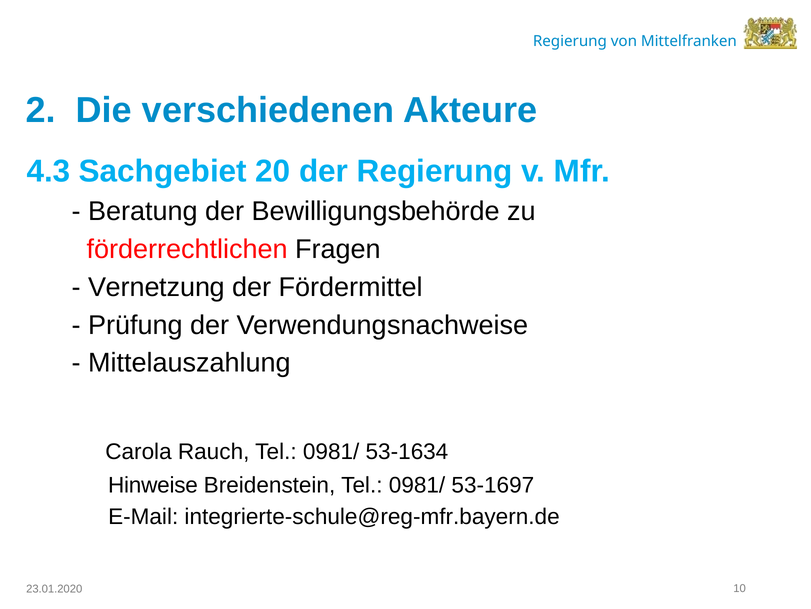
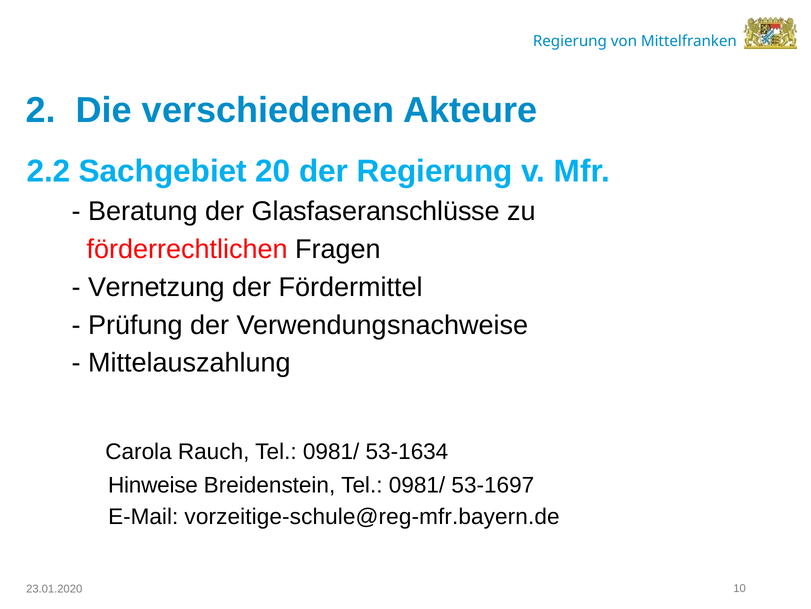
4.3: 4.3 -> 2.2
Bewilligungsbehörde: Bewilligungsbehörde -> Glasfaseranschlüsse
integrierte-schule@reg-mfr.bayern.de: integrierte-schule@reg-mfr.bayern.de -> vorzeitige-schule@reg-mfr.bayern.de
